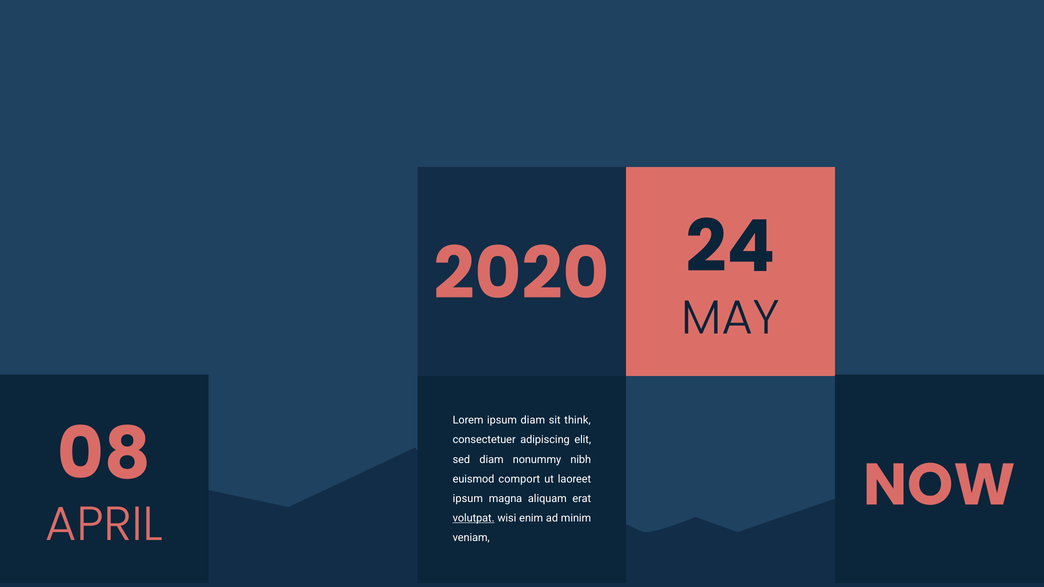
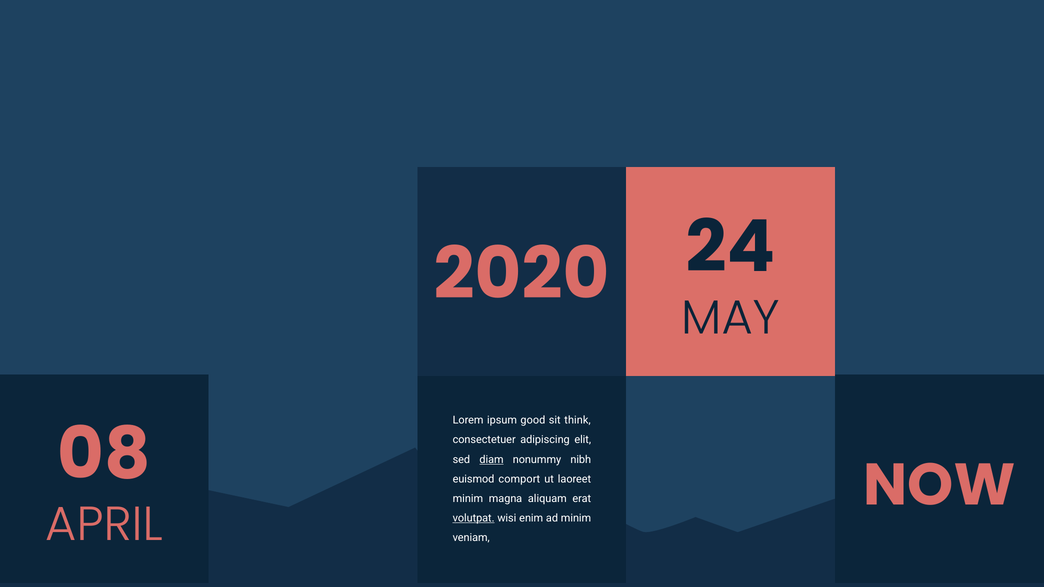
ipsum diam: diam -> good
diam at (492, 460) underline: none -> present
ipsum at (468, 499): ipsum -> minim
